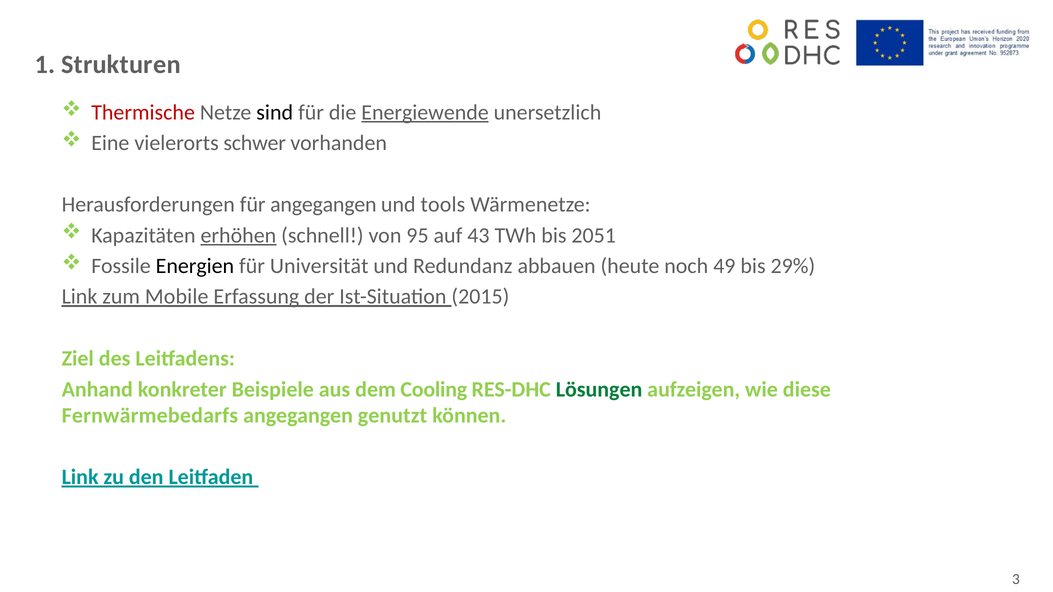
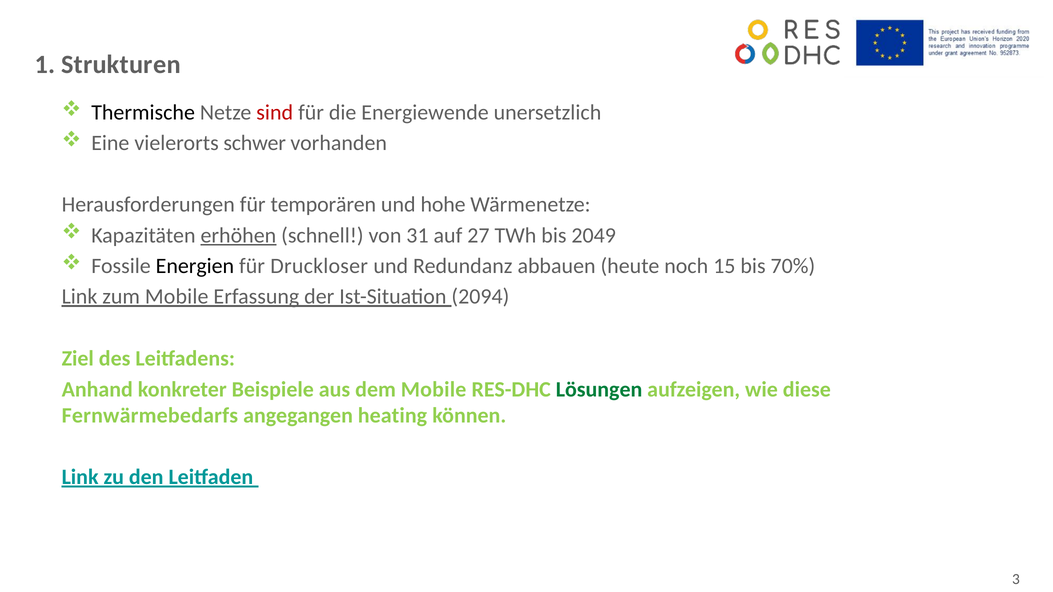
Thermische colour: red -> black
sind colour: black -> red
Energiewende underline: present -> none
für angegangen: angegangen -> temporären
tools: tools -> hohe
95: 95 -> 31
43: 43 -> 27
2051: 2051 -> 2049
Universität: Universität -> Druckloser
49: 49 -> 15
29%: 29% -> 70%
2015: 2015 -> 2094
dem Cooling: Cooling -> Mobile
genutzt: genutzt -> heating
